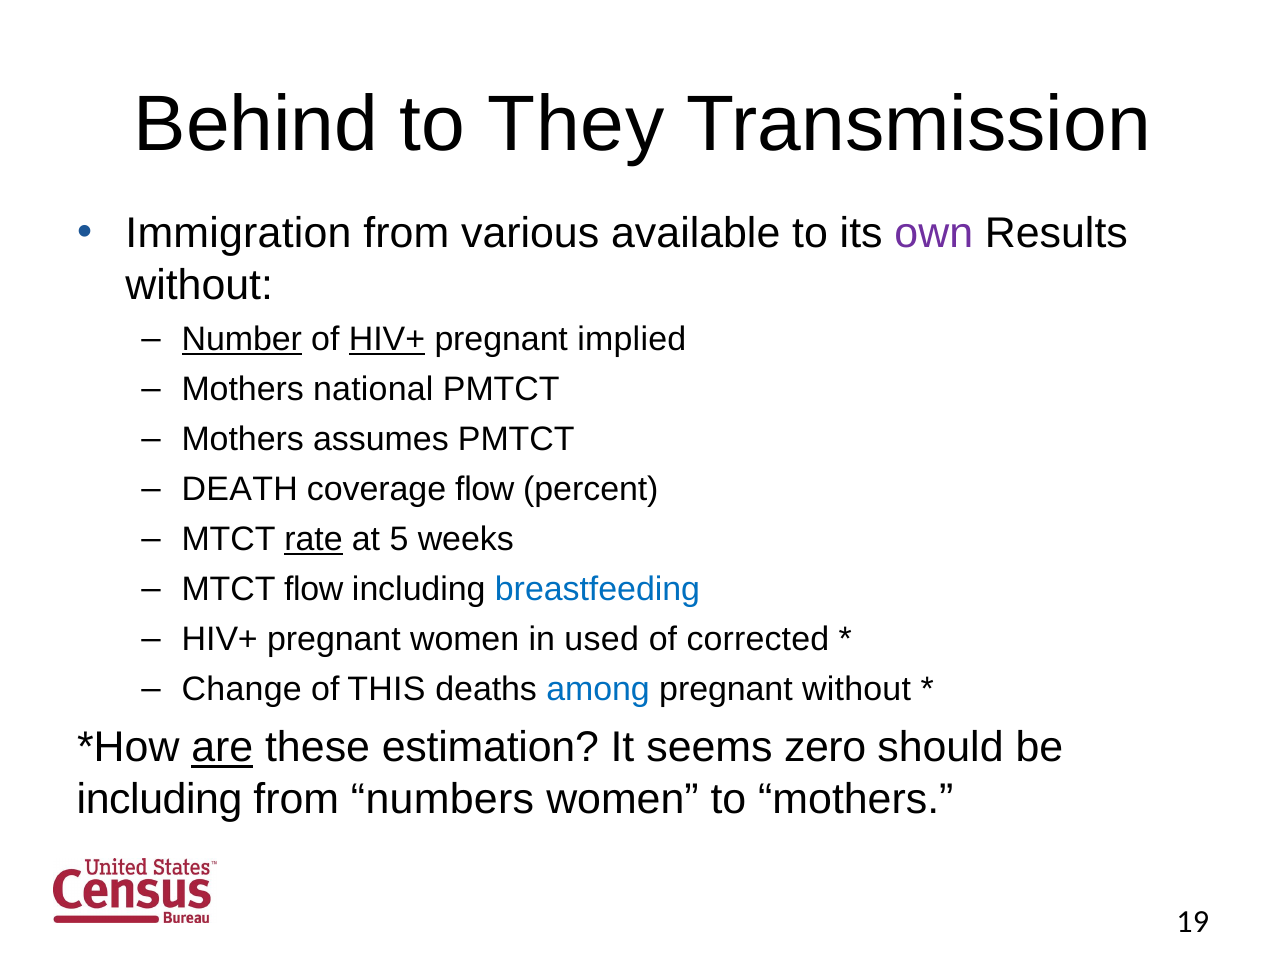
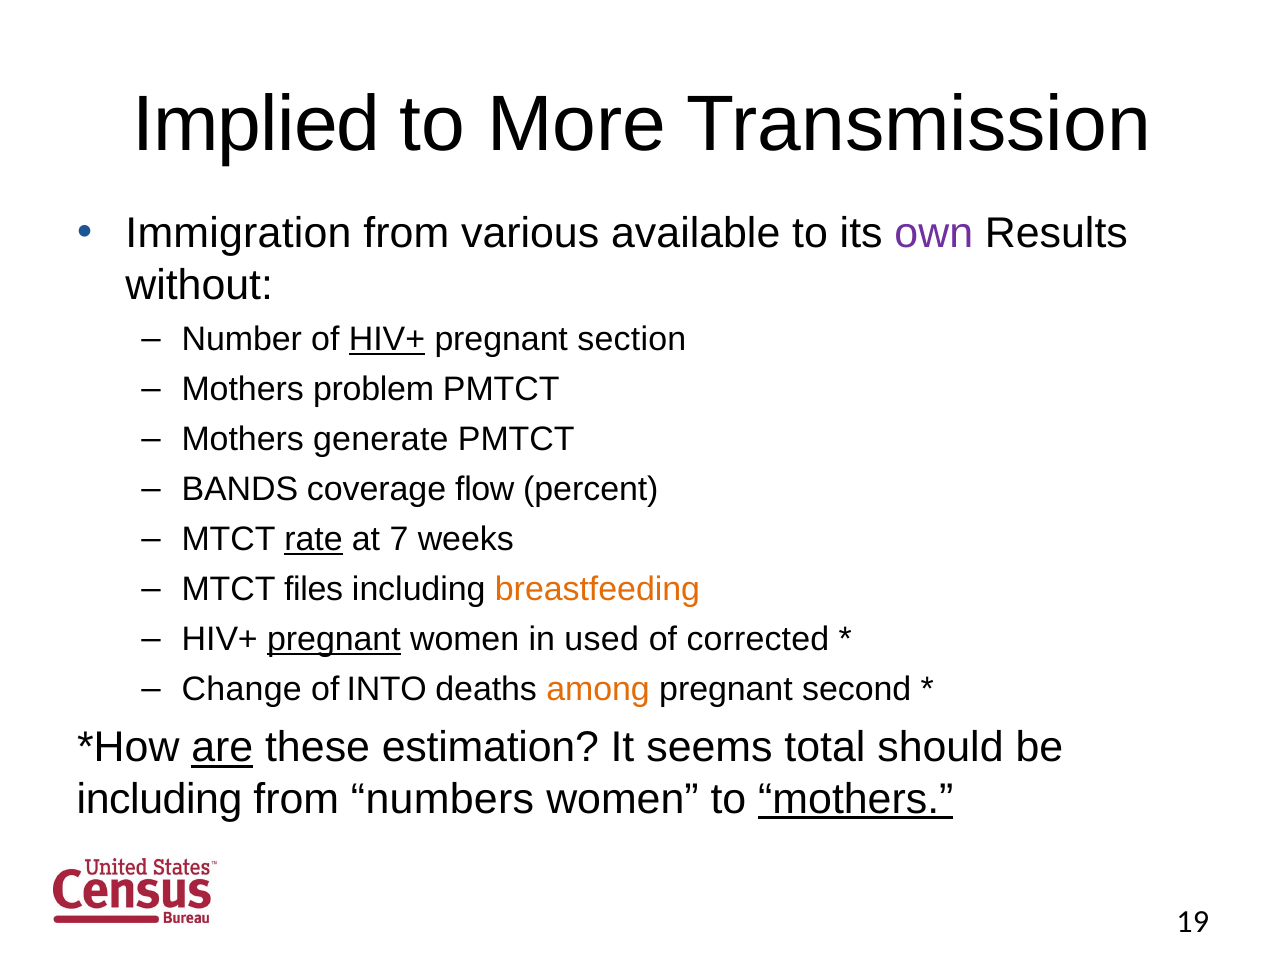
Behind: Behind -> Implied
They: They -> More
Number underline: present -> none
implied: implied -> section
national: national -> problem
assumes: assumes -> generate
DEATH: DEATH -> BANDS
5: 5 -> 7
MTCT flow: flow -> files
breastfeeding colour: blue -> orange
pregnant at (334, 639) underline: none -> present
THIS: THIS -> INTO
among colour: blue -> orange
pregnant without: without -> second
zero: zero -> total
mothers at (856, 799) underline: none -> present
